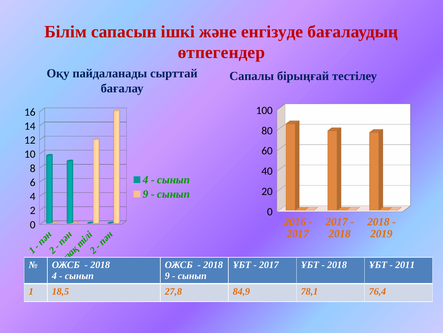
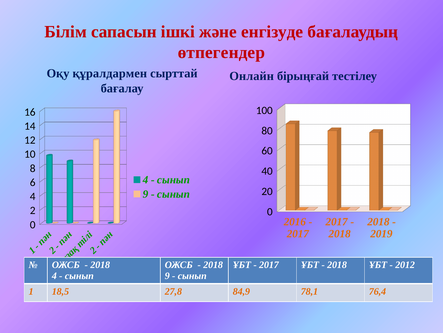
пайдаланады: пайдаланады -> құралдармен
Сапалы: Сапалы -> Онлайн
2011: 2011 -> 2012
